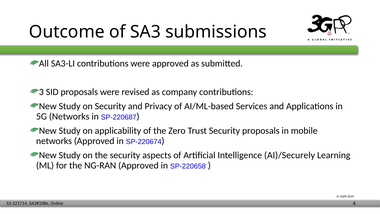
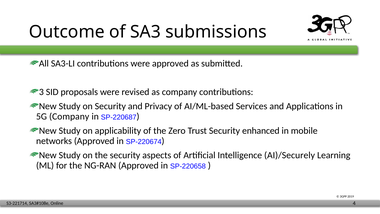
5G Networks: Networks -> Company
Security proposals: proposals -> enhanced
